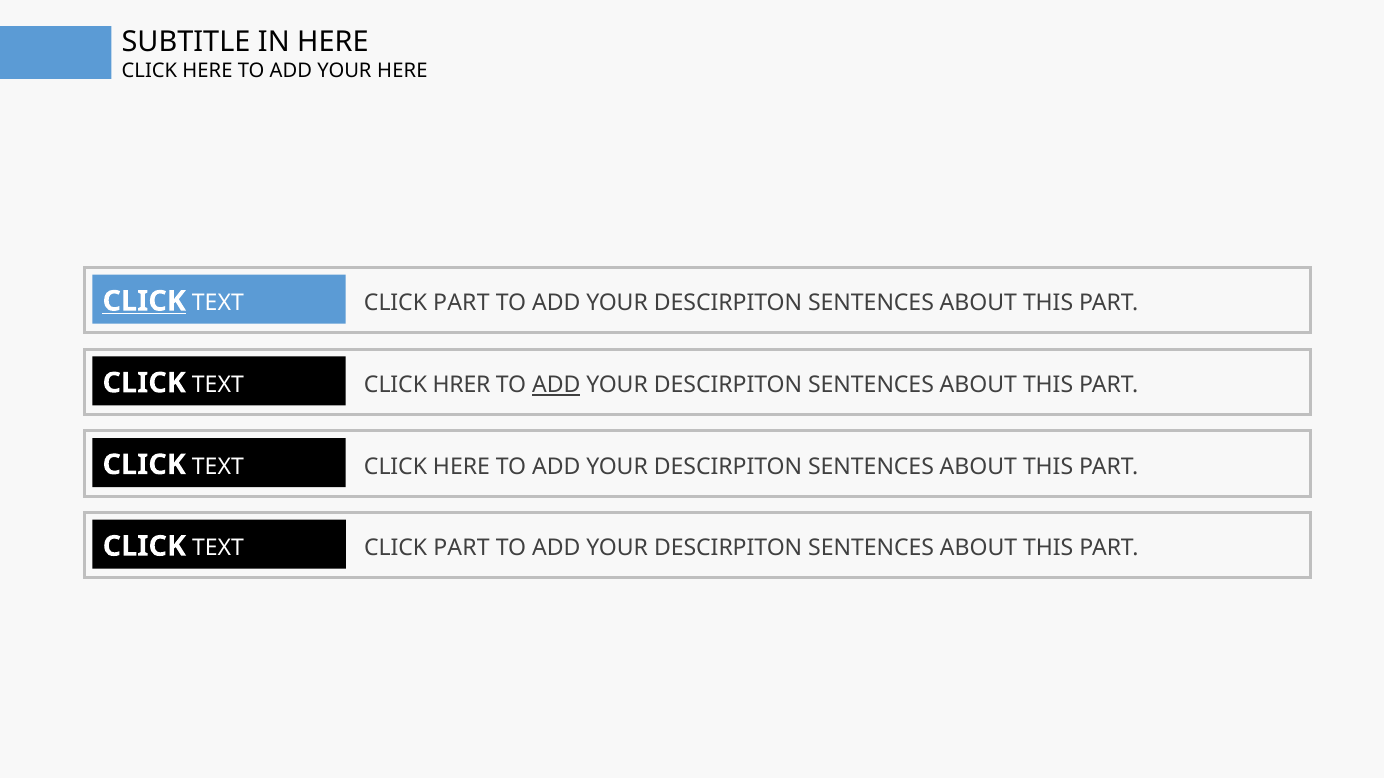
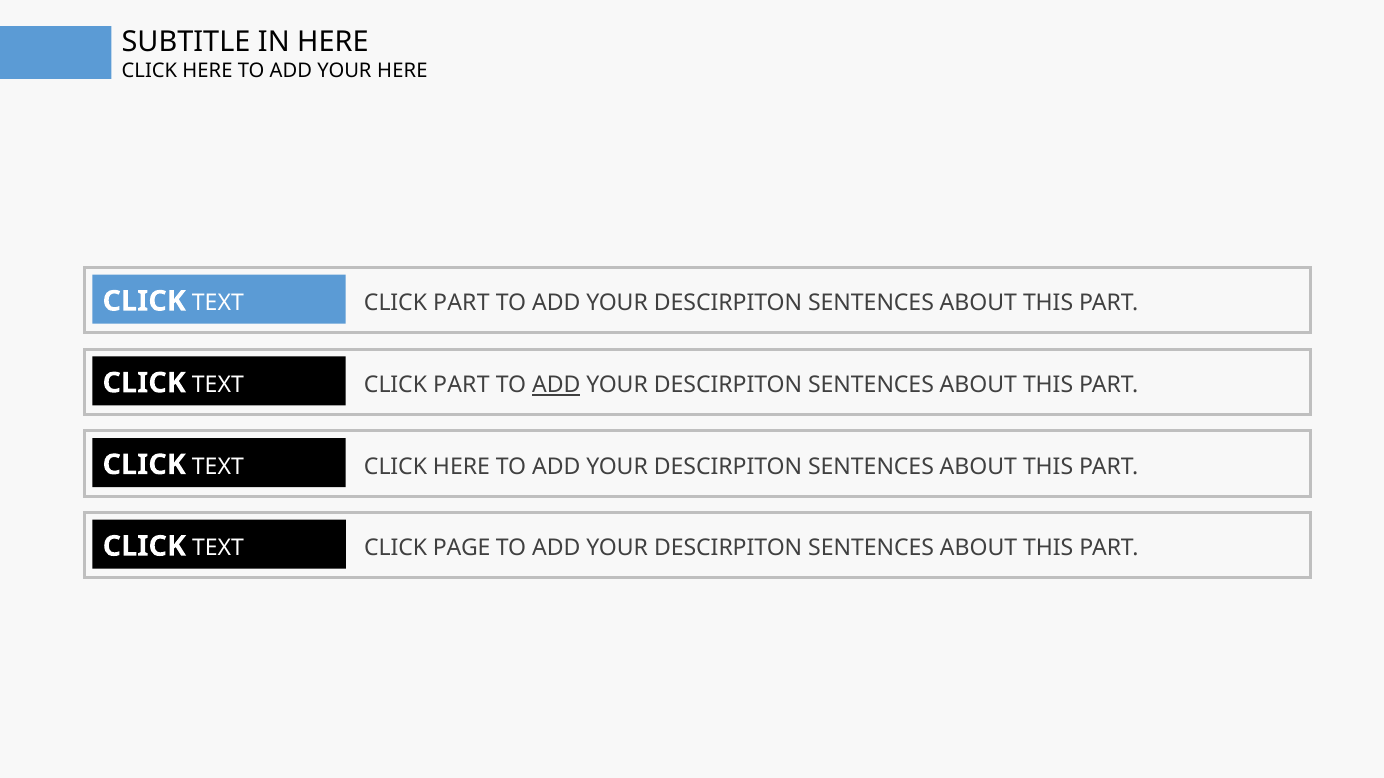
CLICK at (144, 301) underline: present -> none
HRER at (462, 385): HRER -> PART
PART at (462, 549): PART -> PAGE
